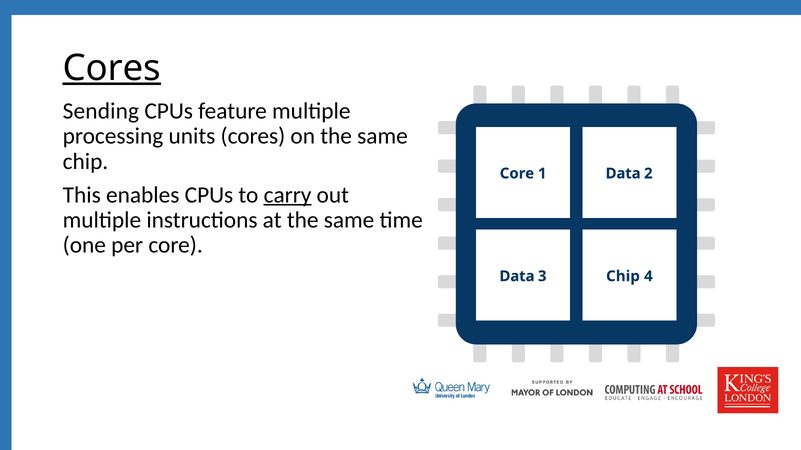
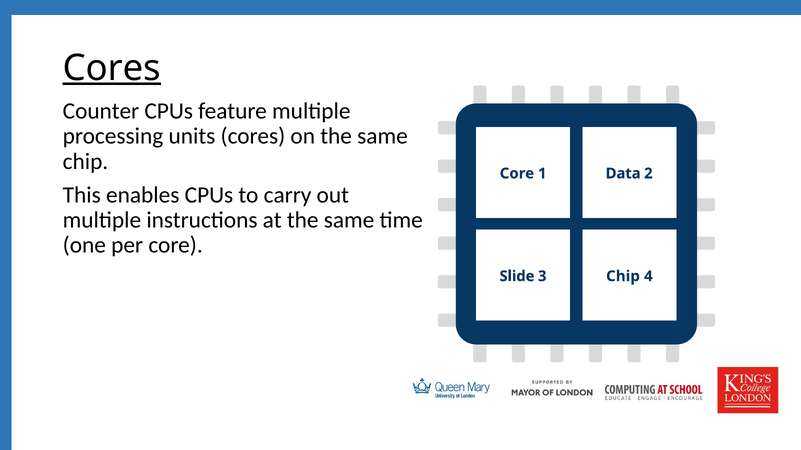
Sending: Sending -> Counter
carry underline: present -> none
Data at (517, 277): Data -> Slide
